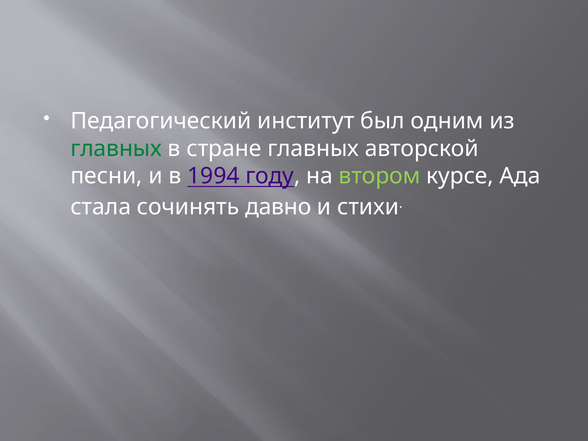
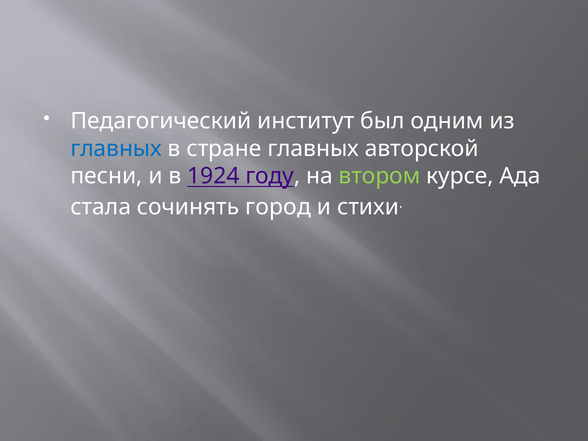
главных at (116, 149) colour: green -> blue
1994: 1994 -> 1924
давно: давно -> город
